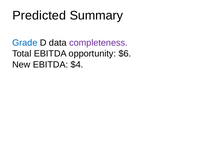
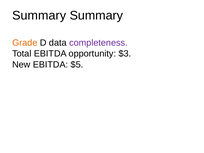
Predicted at (39, 15): Predicted -> Summary
Grade colour: blue -> orange
$6: $6 -> $3
$4: $4 -> $5
